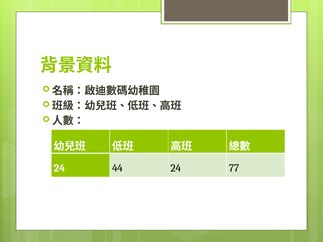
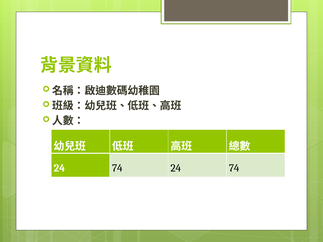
44 at (117, 168): 44 -> 74
77 at (234, 168): 77 -> 74
